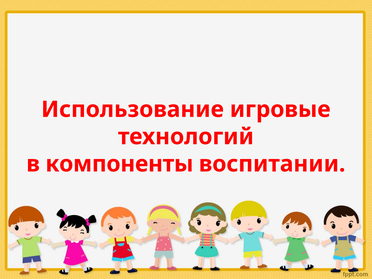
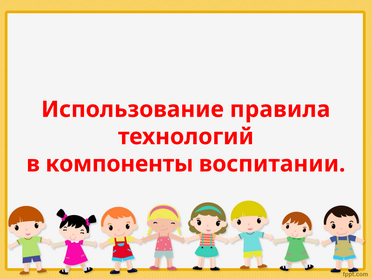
игровые: игровые -> правила
